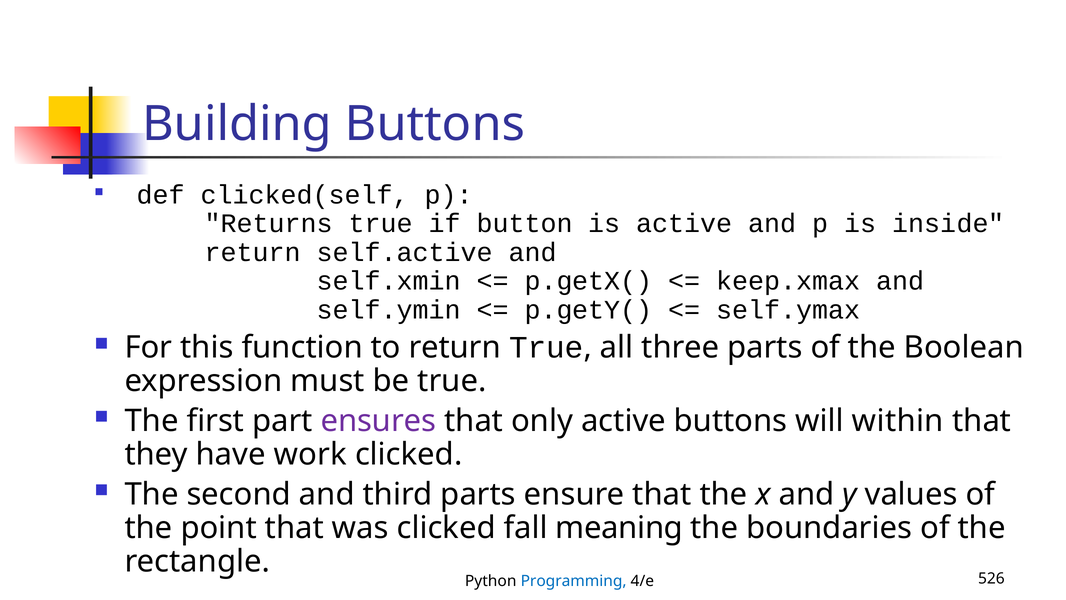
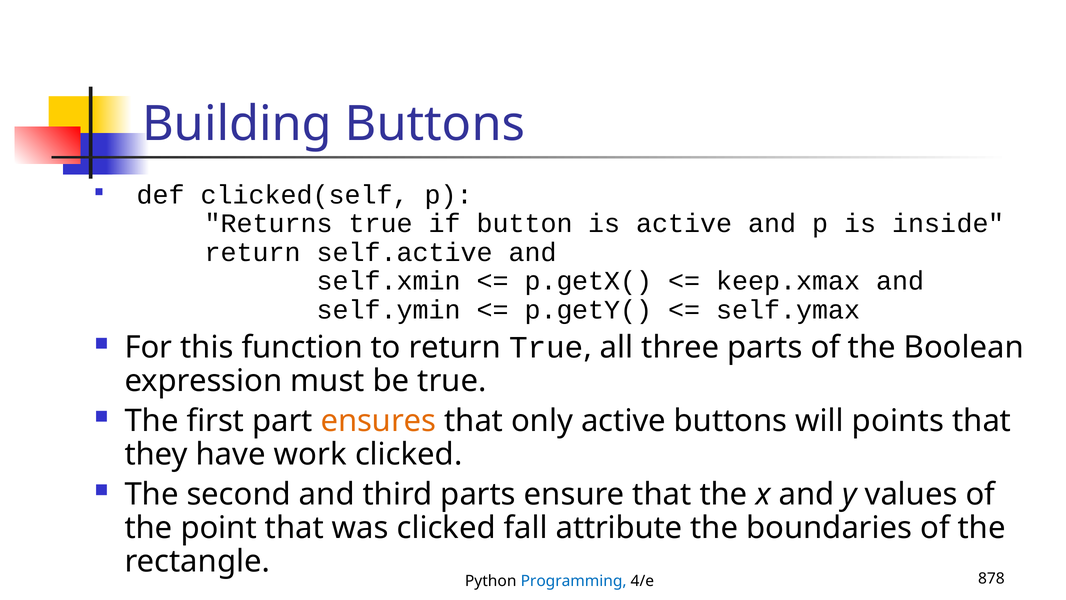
ensures colour: purple -> orange
within: within -> points
meaning: meaning -> attribute
526: 526 -> 878
